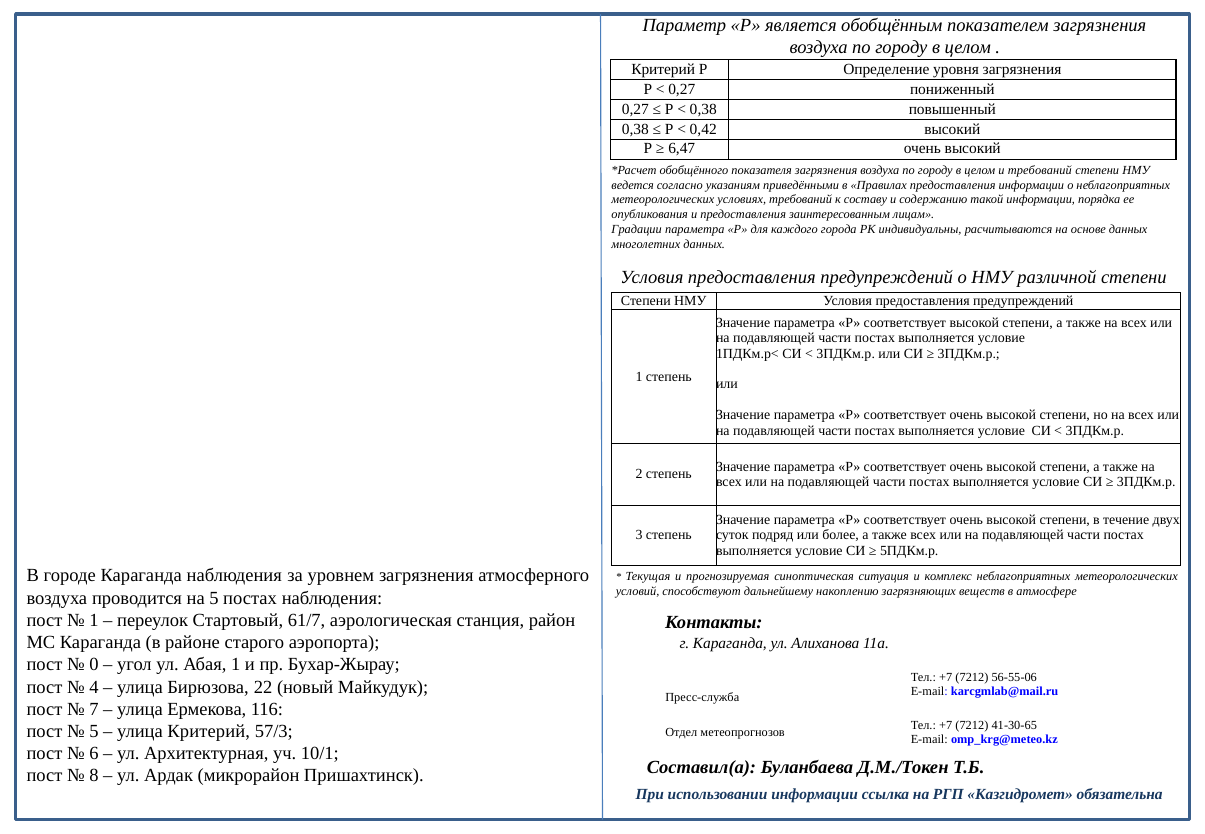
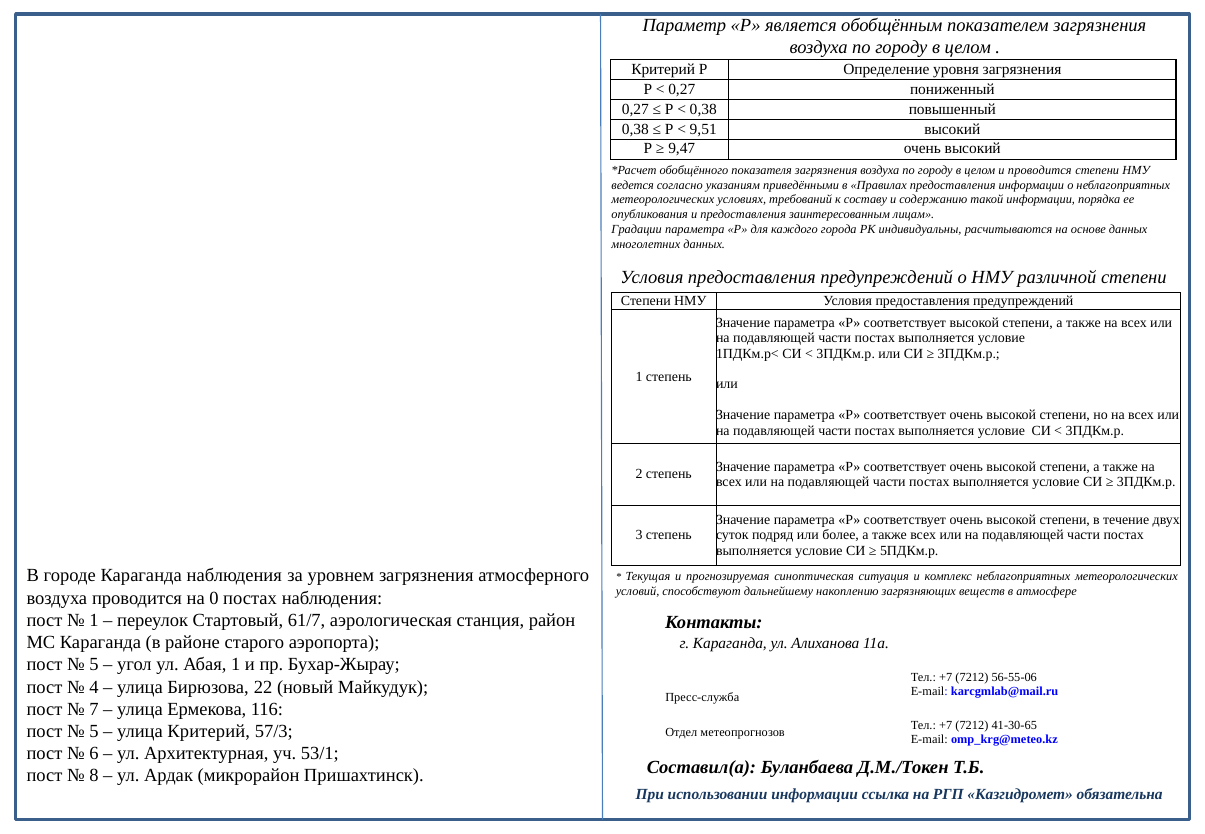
0,42: 0,42 -> 9,51
6,47: 6,47 -> 9,47
и требований: требований -> проводится
на 5: 5 -> 0
0 at (94, 665): 0 -> 5
10/1: 10/1 -> 53/1
